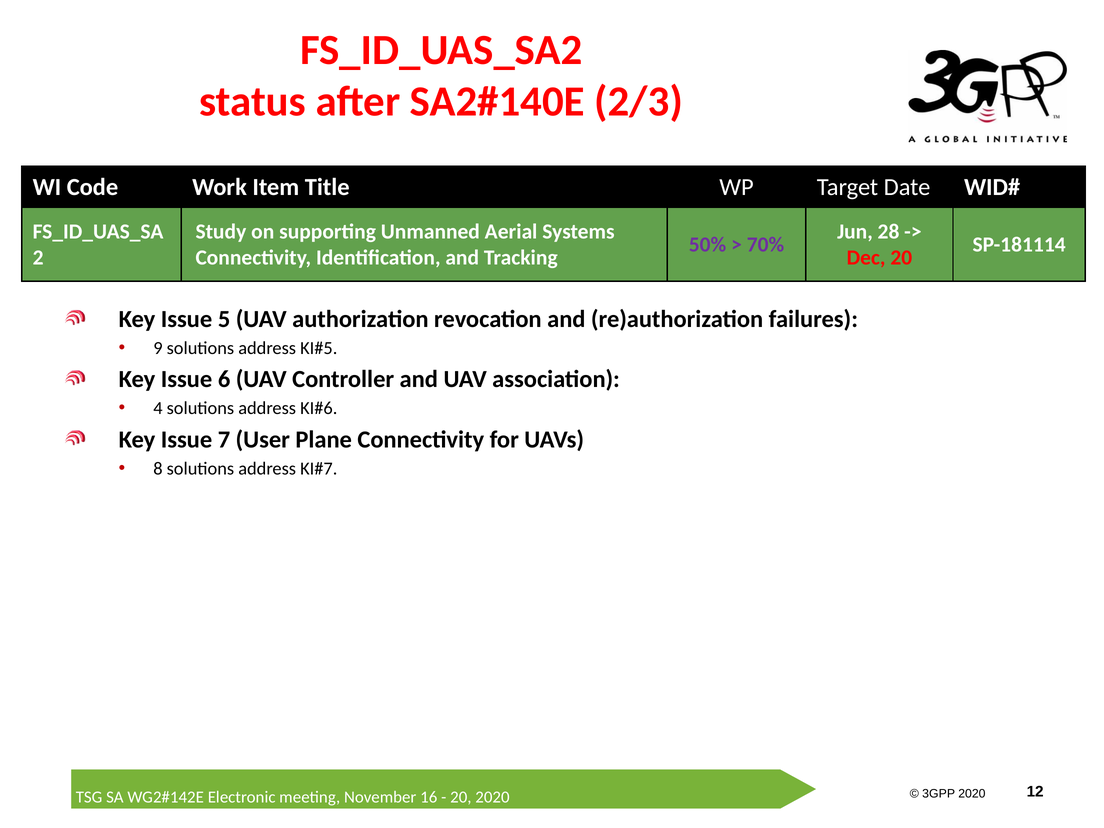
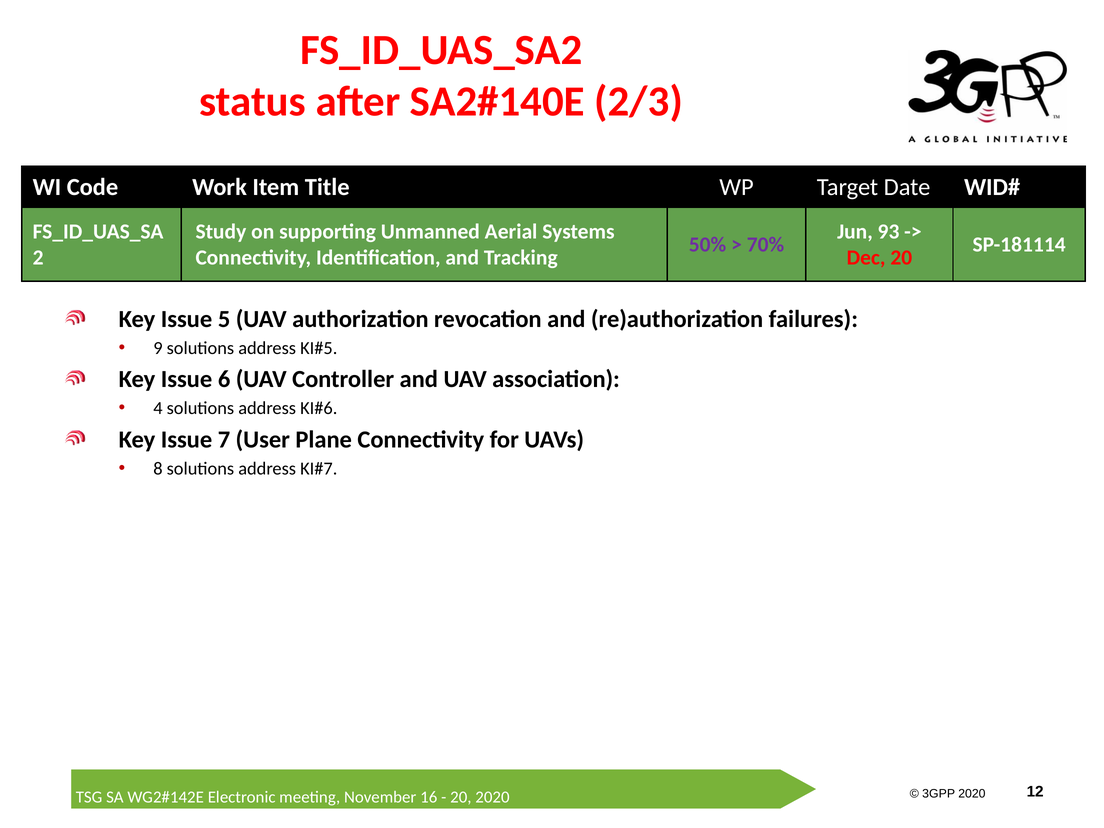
28: 28 -> 93
